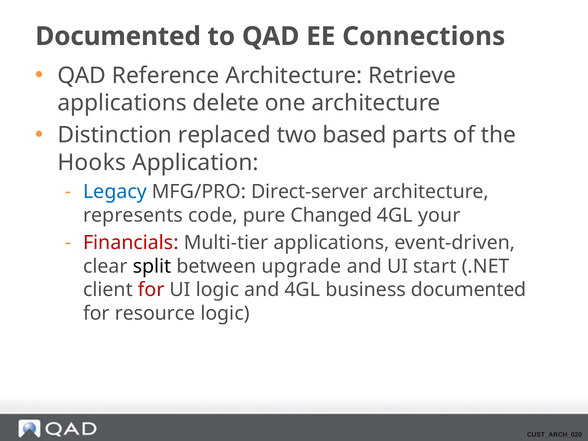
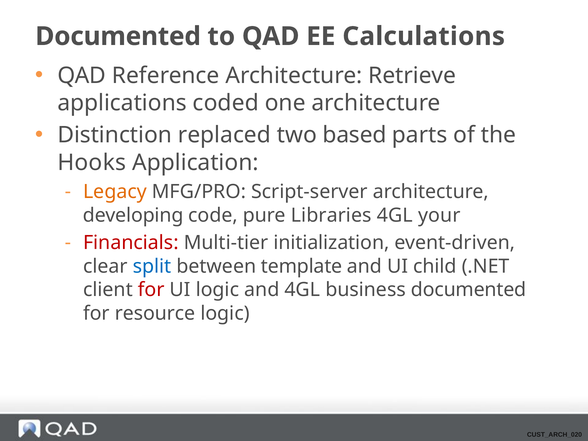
Connections: Connections -> Calculations
delete: delete -> coded
Legacy colour: blue -> orange
Direct-server: Direct-server -> Script-server
represents: represents -> developing
Changed: Changed -> Libraries
Multi-tier applications: applications -> initialization
split colour: black -> blue
upgrade: upgrade -> template
start: start -> child
